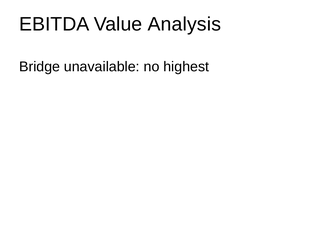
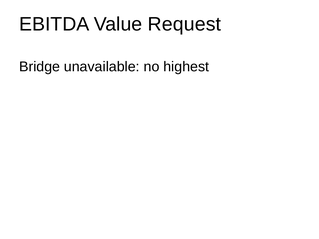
Analysis: Analysis -> Request
